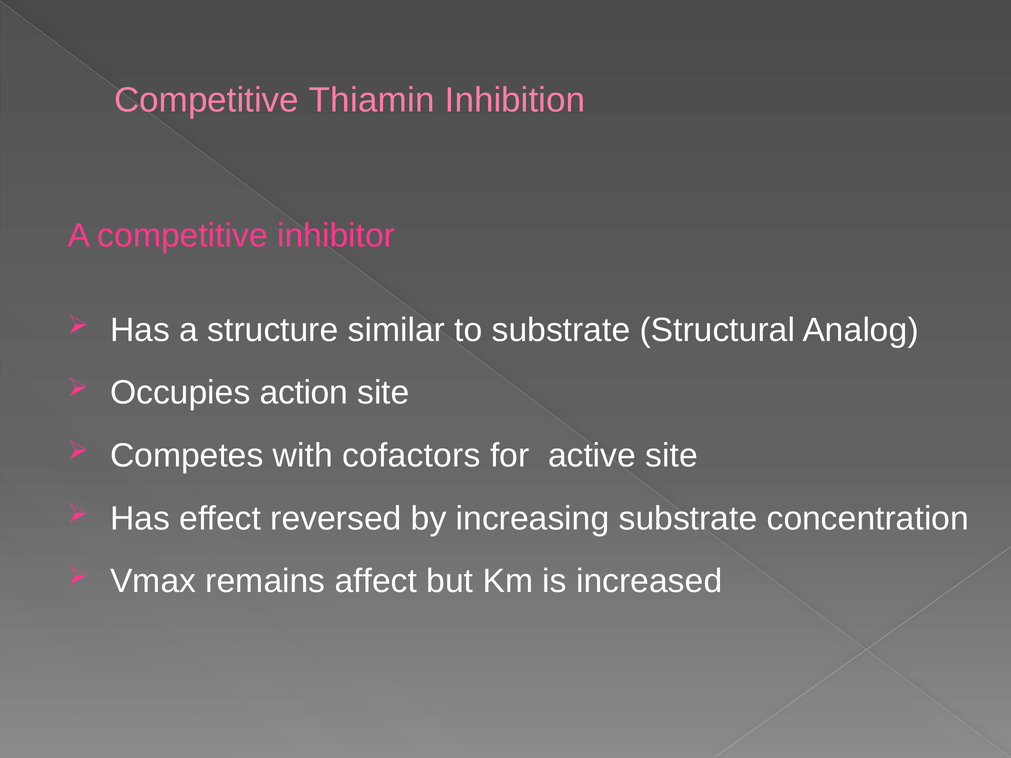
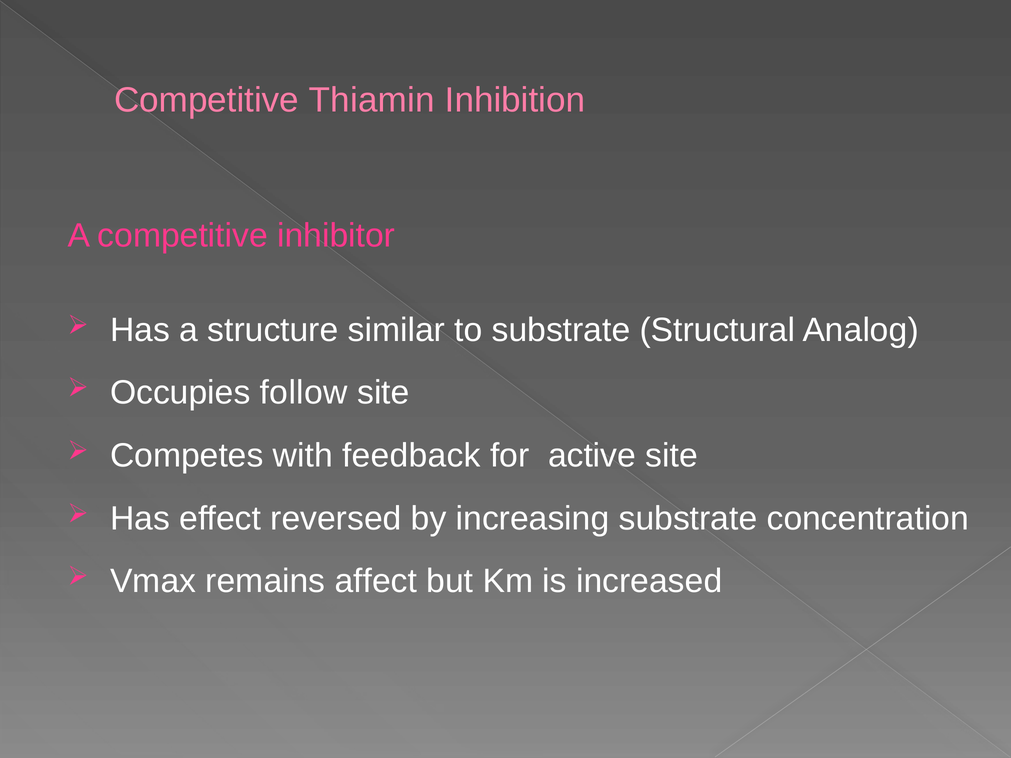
action: action -> follow
cofactors: cofactors -> feedback
